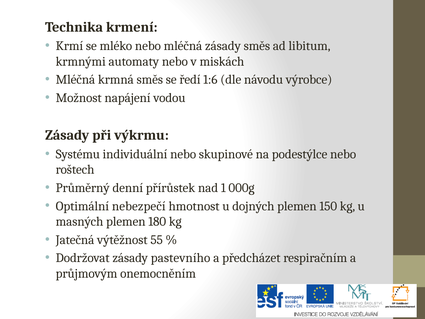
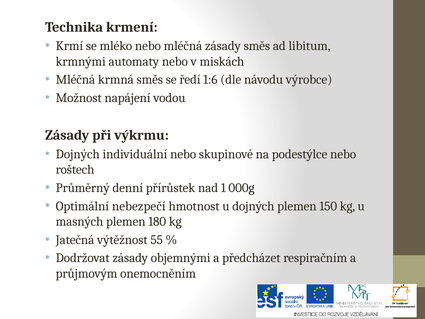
Systému at (78, 154): Systému -> Dojných
pastevního: pastevního -> objemnými
